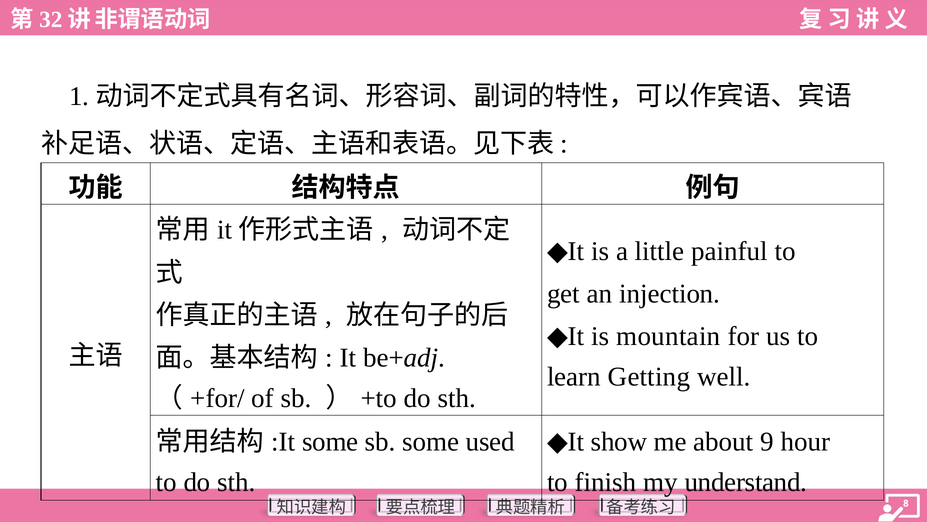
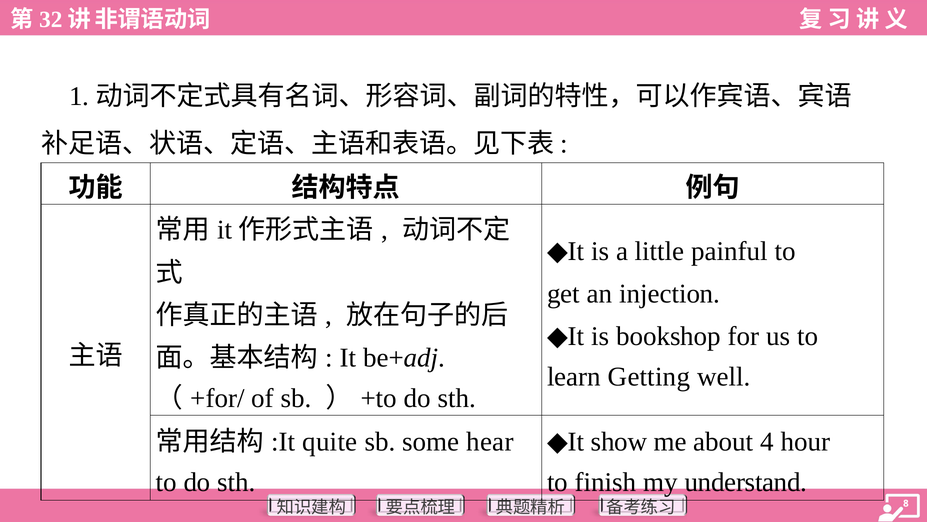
mountain: mountain -> bookshop
9: 9 -> 4
some at (330, 441): some -> quite
used: used -> hear
